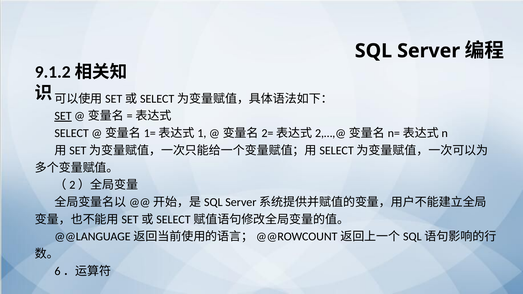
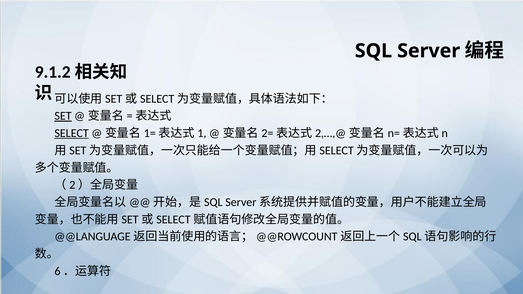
SELECT underline: none -> present
